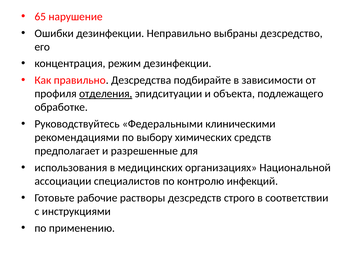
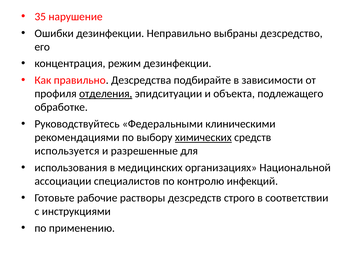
65: 65 -> 35
химических underline: none -> present
предполагает: предполагает -> используется
